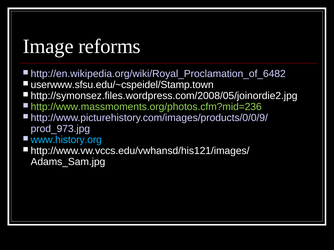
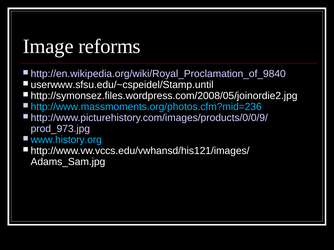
http://en.wikipedia.org/wiki/Royal_Proclamation_of_6482: http://en.wikipedia.org/wiki/Royal_Proclamation_of_6482 -> http://en.wikipedia.org/wiki/Royal_Proclamation_of_9840
userwww.sfsu.edu/~cspeidel/Stamp.town: userwww.sfsu.edu/~cspeidel/Stamp.town -> userwww.sfsu.edu/~cspeidel/Stamp.until
http://www.massmoments.org/photos.cfm?mid=236 colour: light green -> light blue
